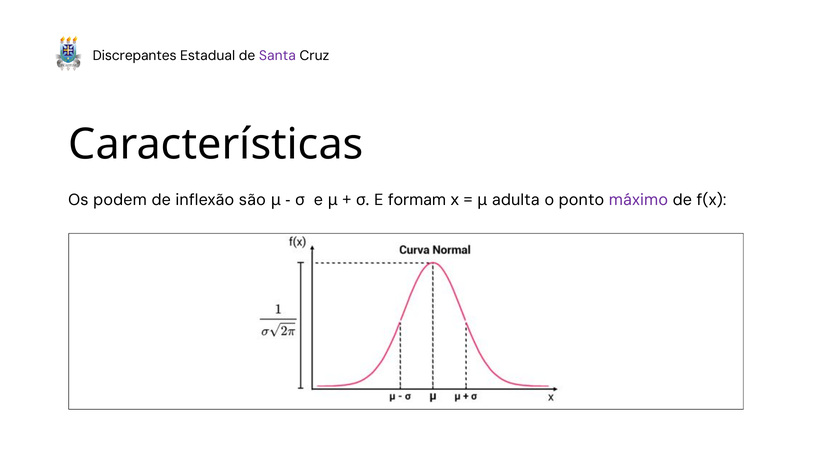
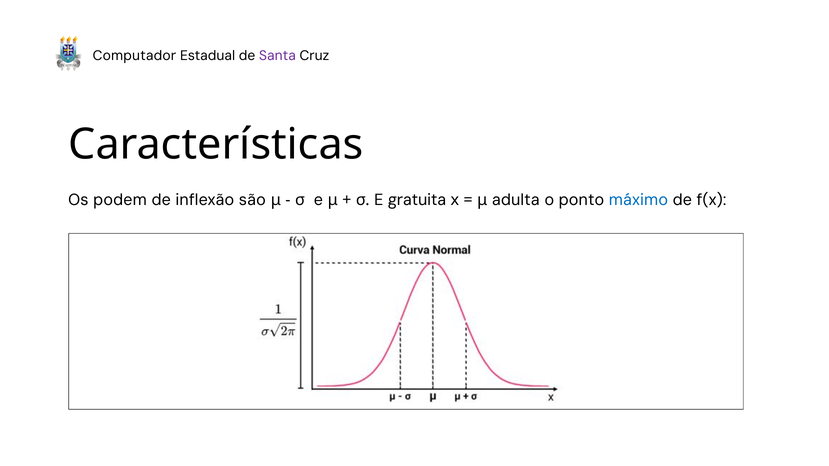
Discrepantes: Discrepantes -> Computador
formam: formam -> gratuita
máximo colour: purple -> blue
